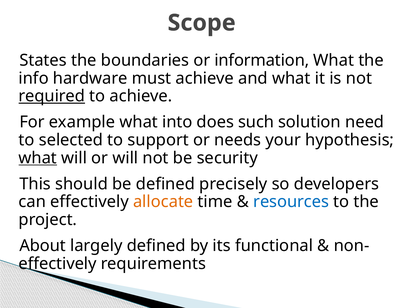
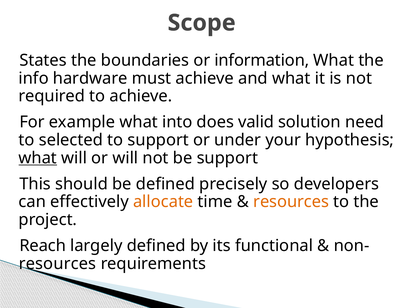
required underline: present -> none
such: such -> valid
needs: needs -> under
be security: security -> support
resources at (291, 201) colour: blue -> orange
About: About -> Reach
effectively at (58, 263): effectively -> resources
